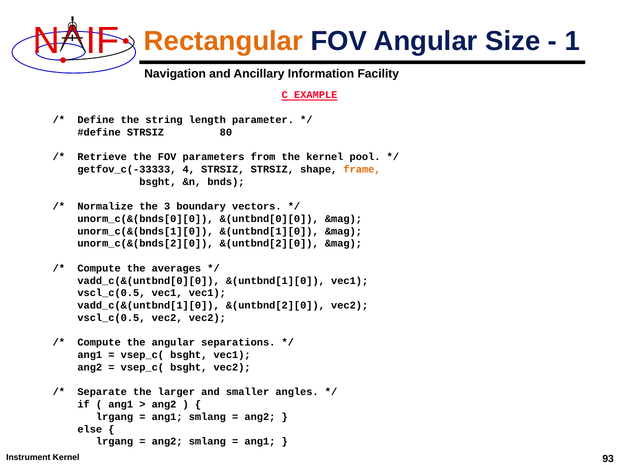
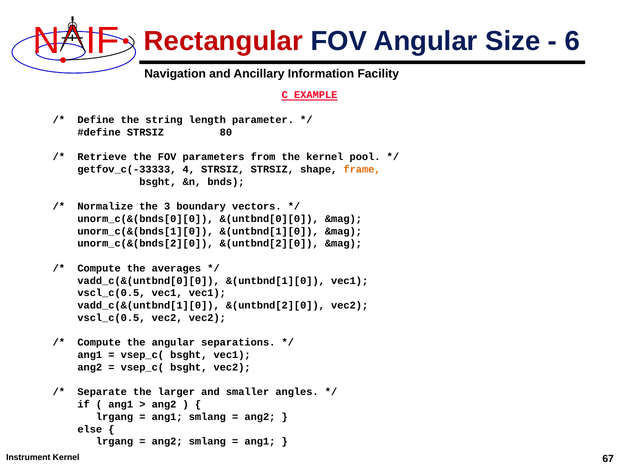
Rectangular colour: orange -> red
1: 1 -> 6
93: 93 -> 67
